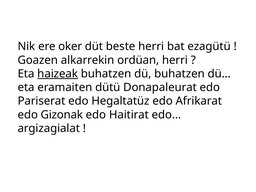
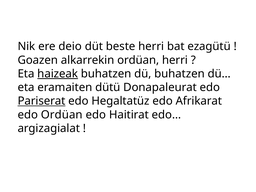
oker: oker -> deio
Pariserat underline: none -> present
edo Gizonak: Gizonak -> Ordüan
